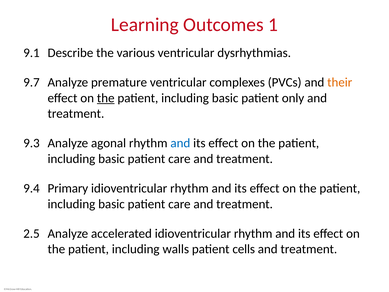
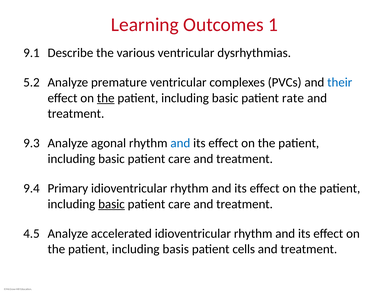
9.7: 9.7 -> 5.2
their colour: orange -> blue
only: only -> rate
basic at (111, 204) underline: none -> present
2.5: 2.5 -> 4.5
walls: walls -> basis
